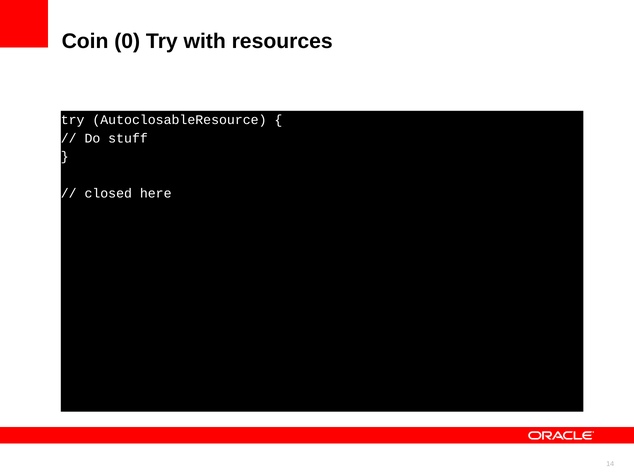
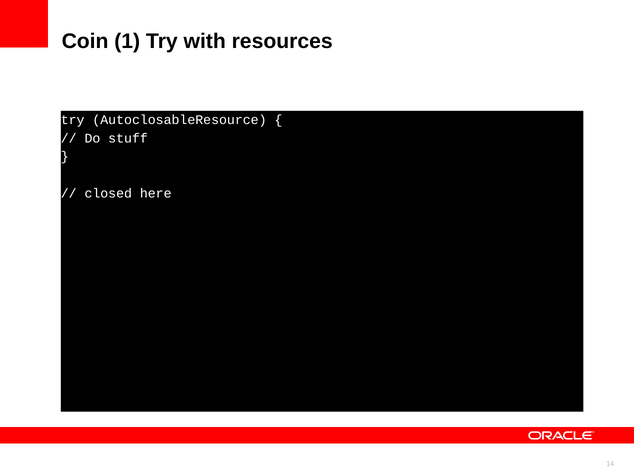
0: 0 -> 1
